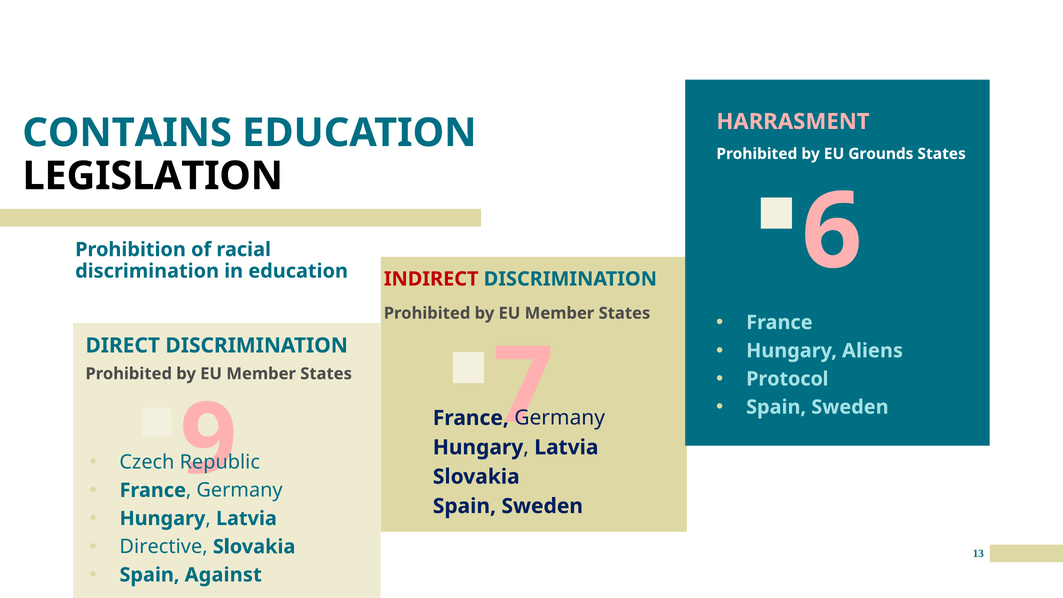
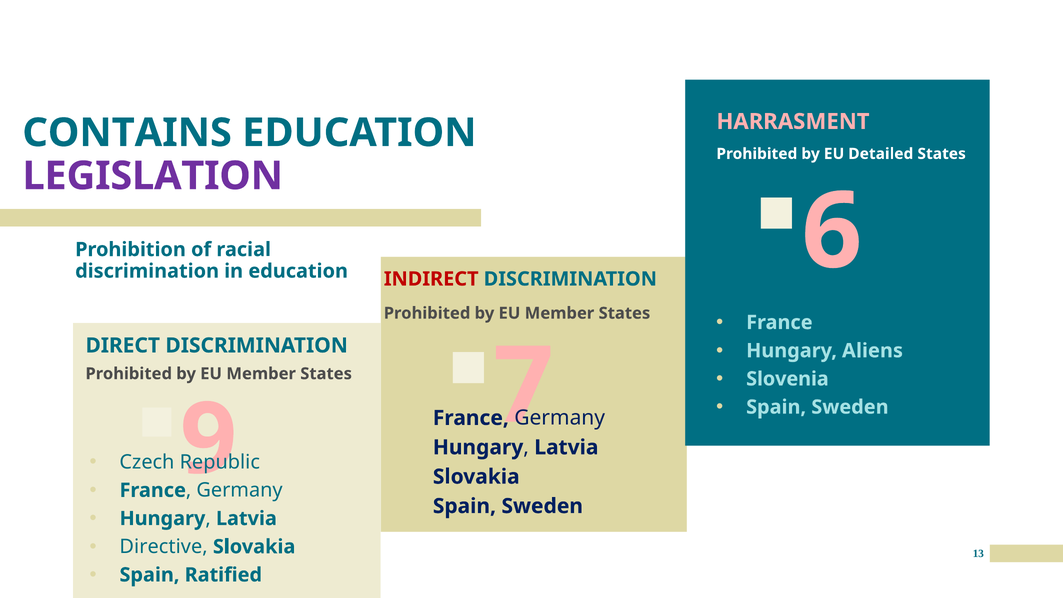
Grounds: Grounds -> Detailed
LEGISLATION colour: black -> purple
Protocol: Protocol -> Slovenia
Against: Against -> Ratified
